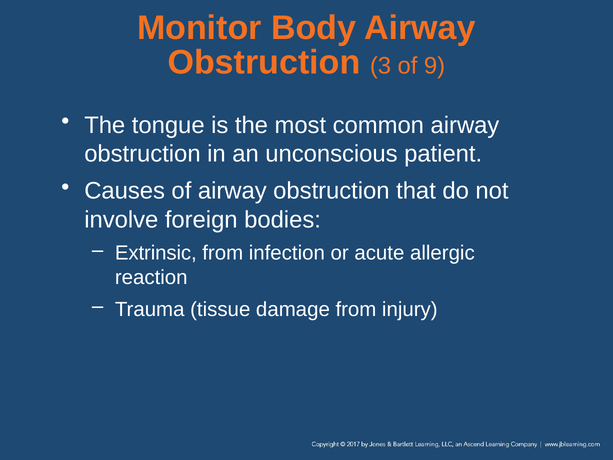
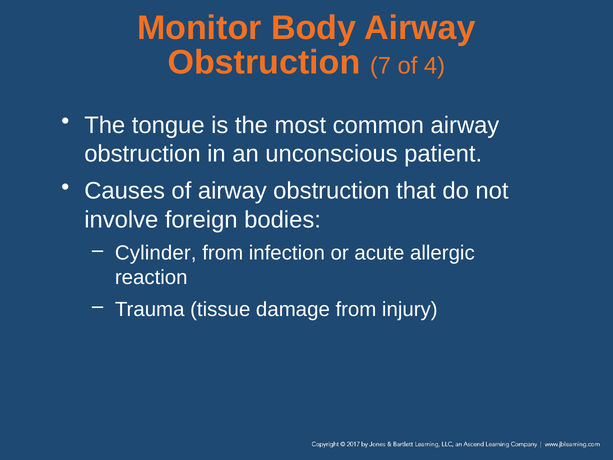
3: 3 -> 7
9: 9 -> 4
Extrinsic: Extrinsic -> Cylinder
